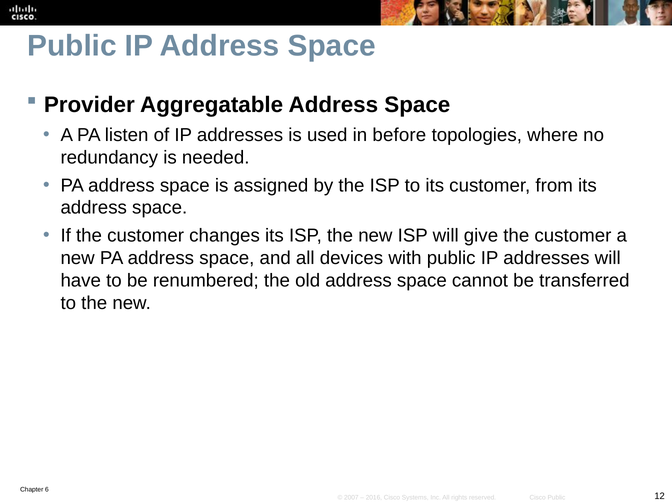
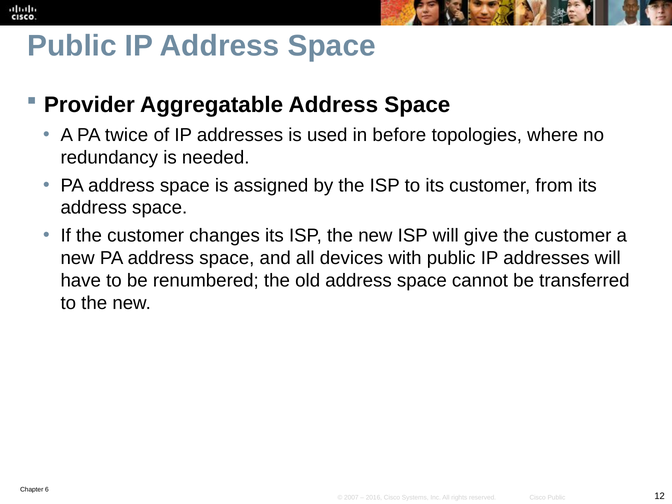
listen: listen -> twice
